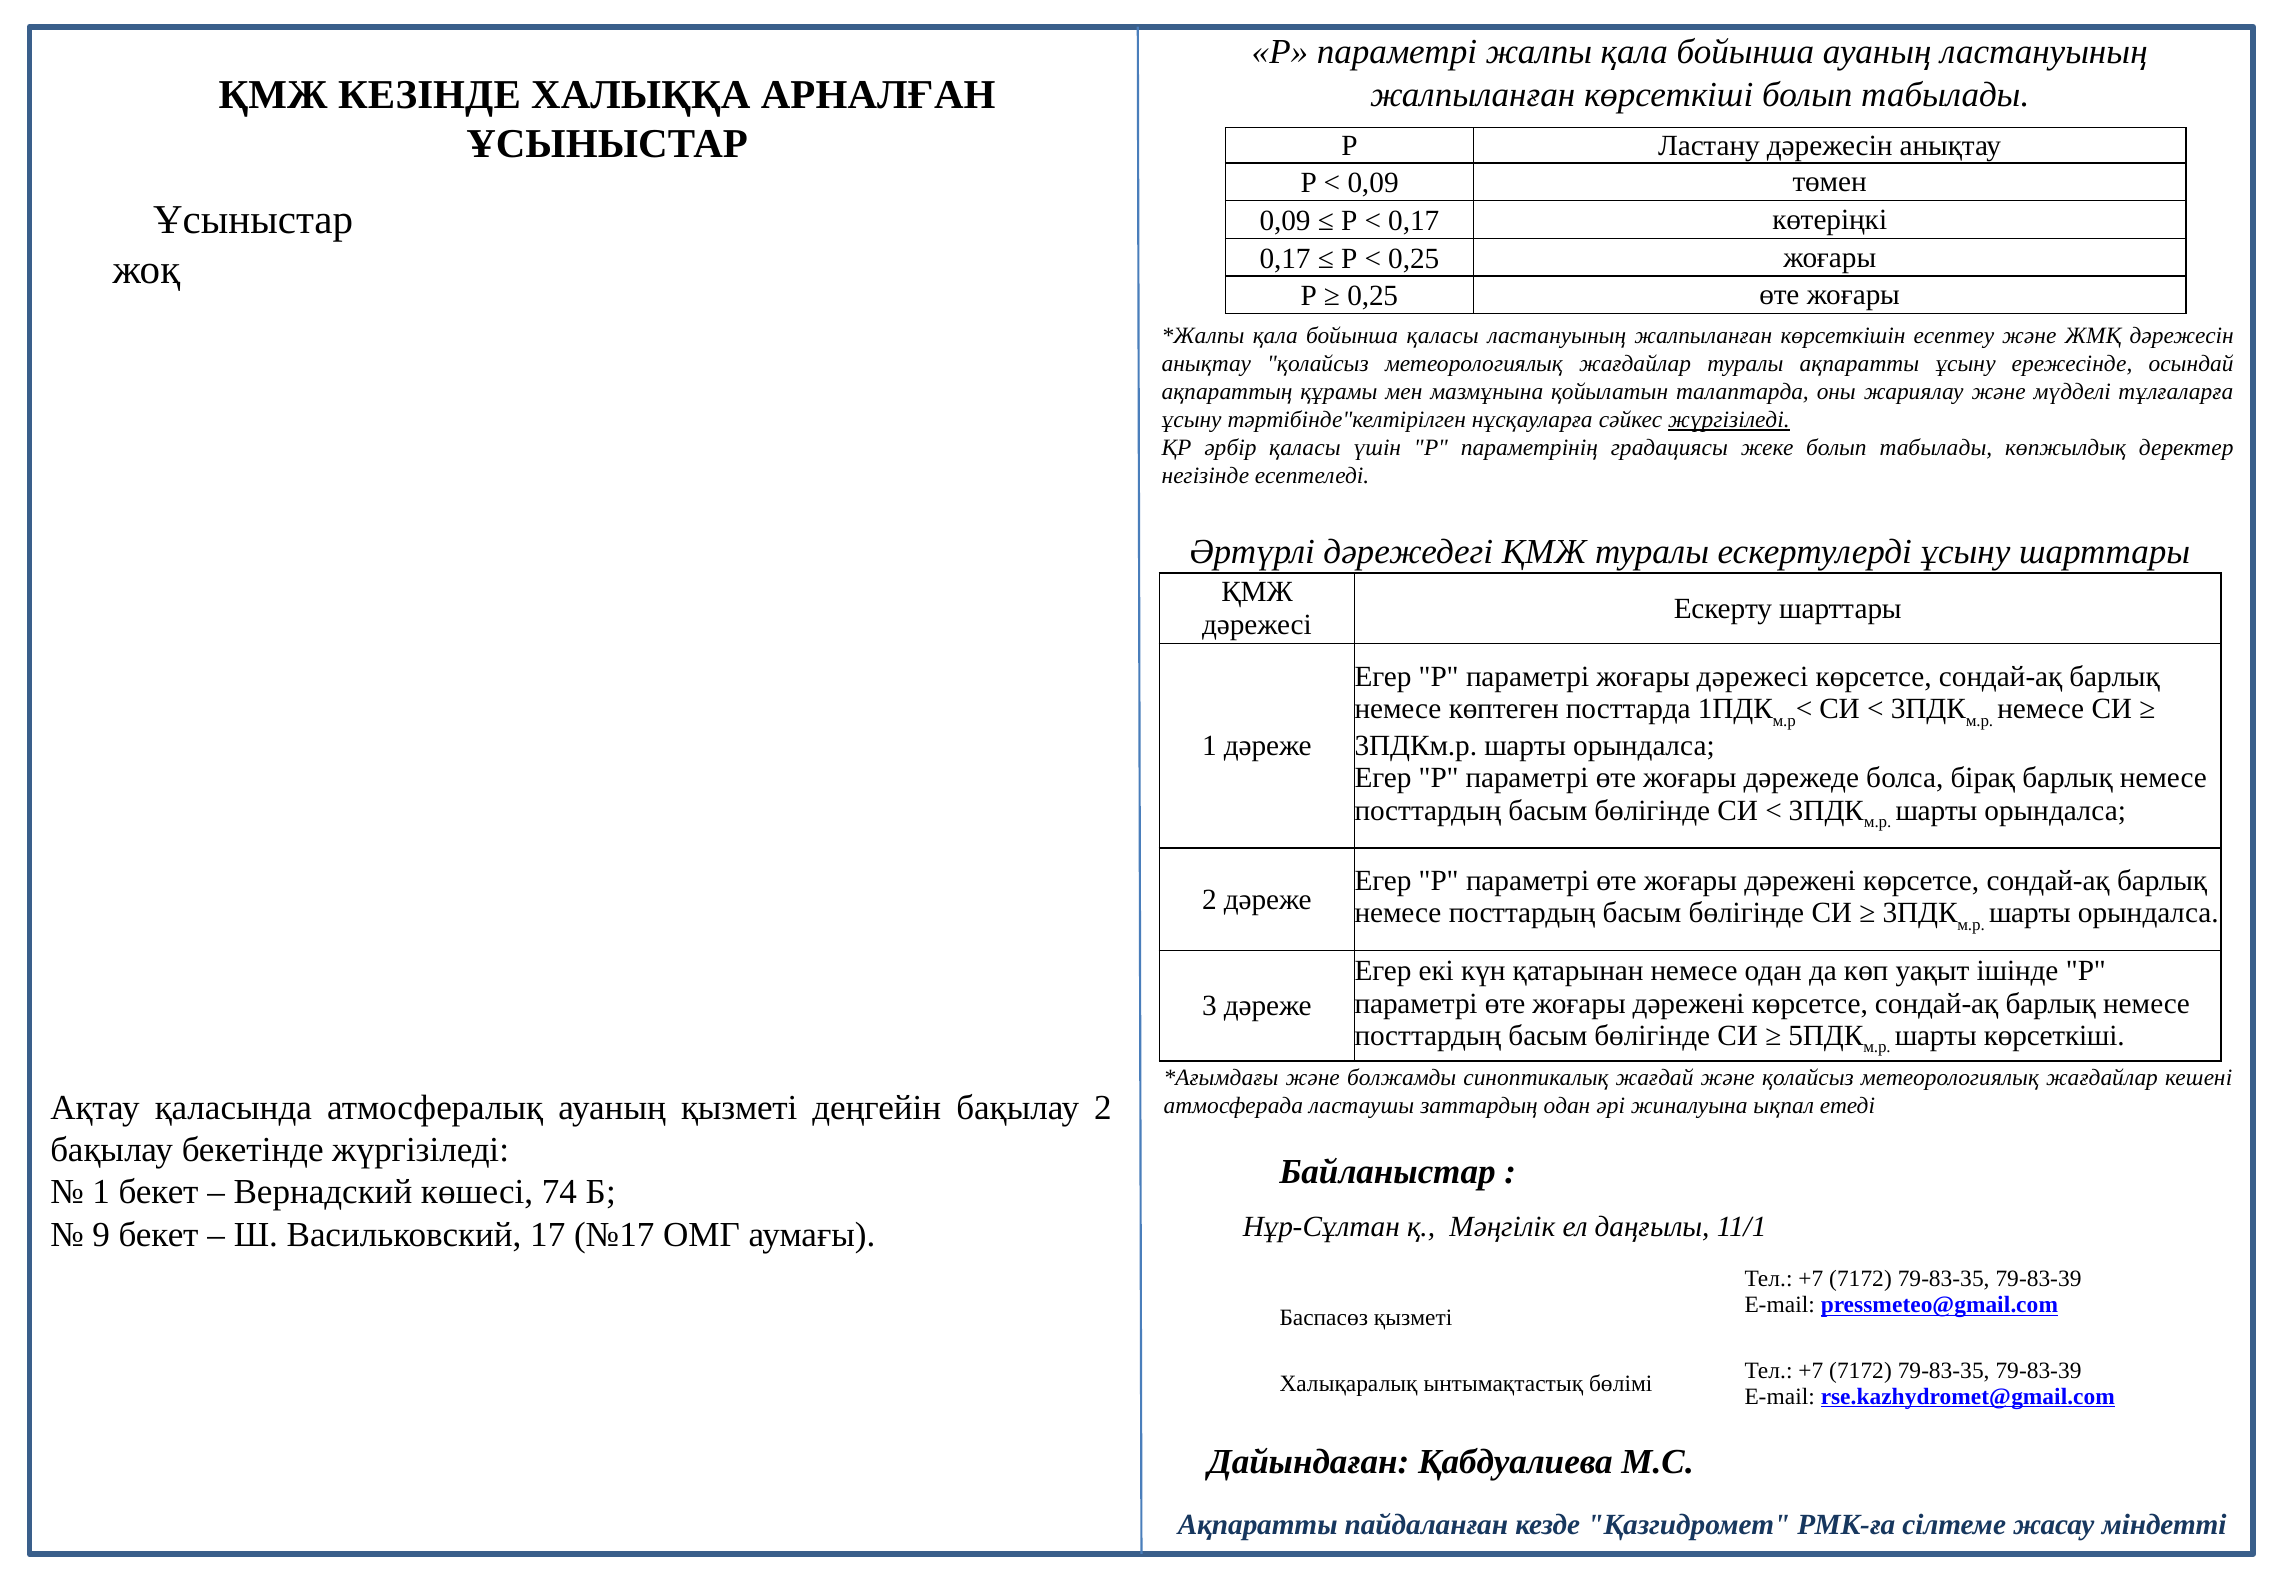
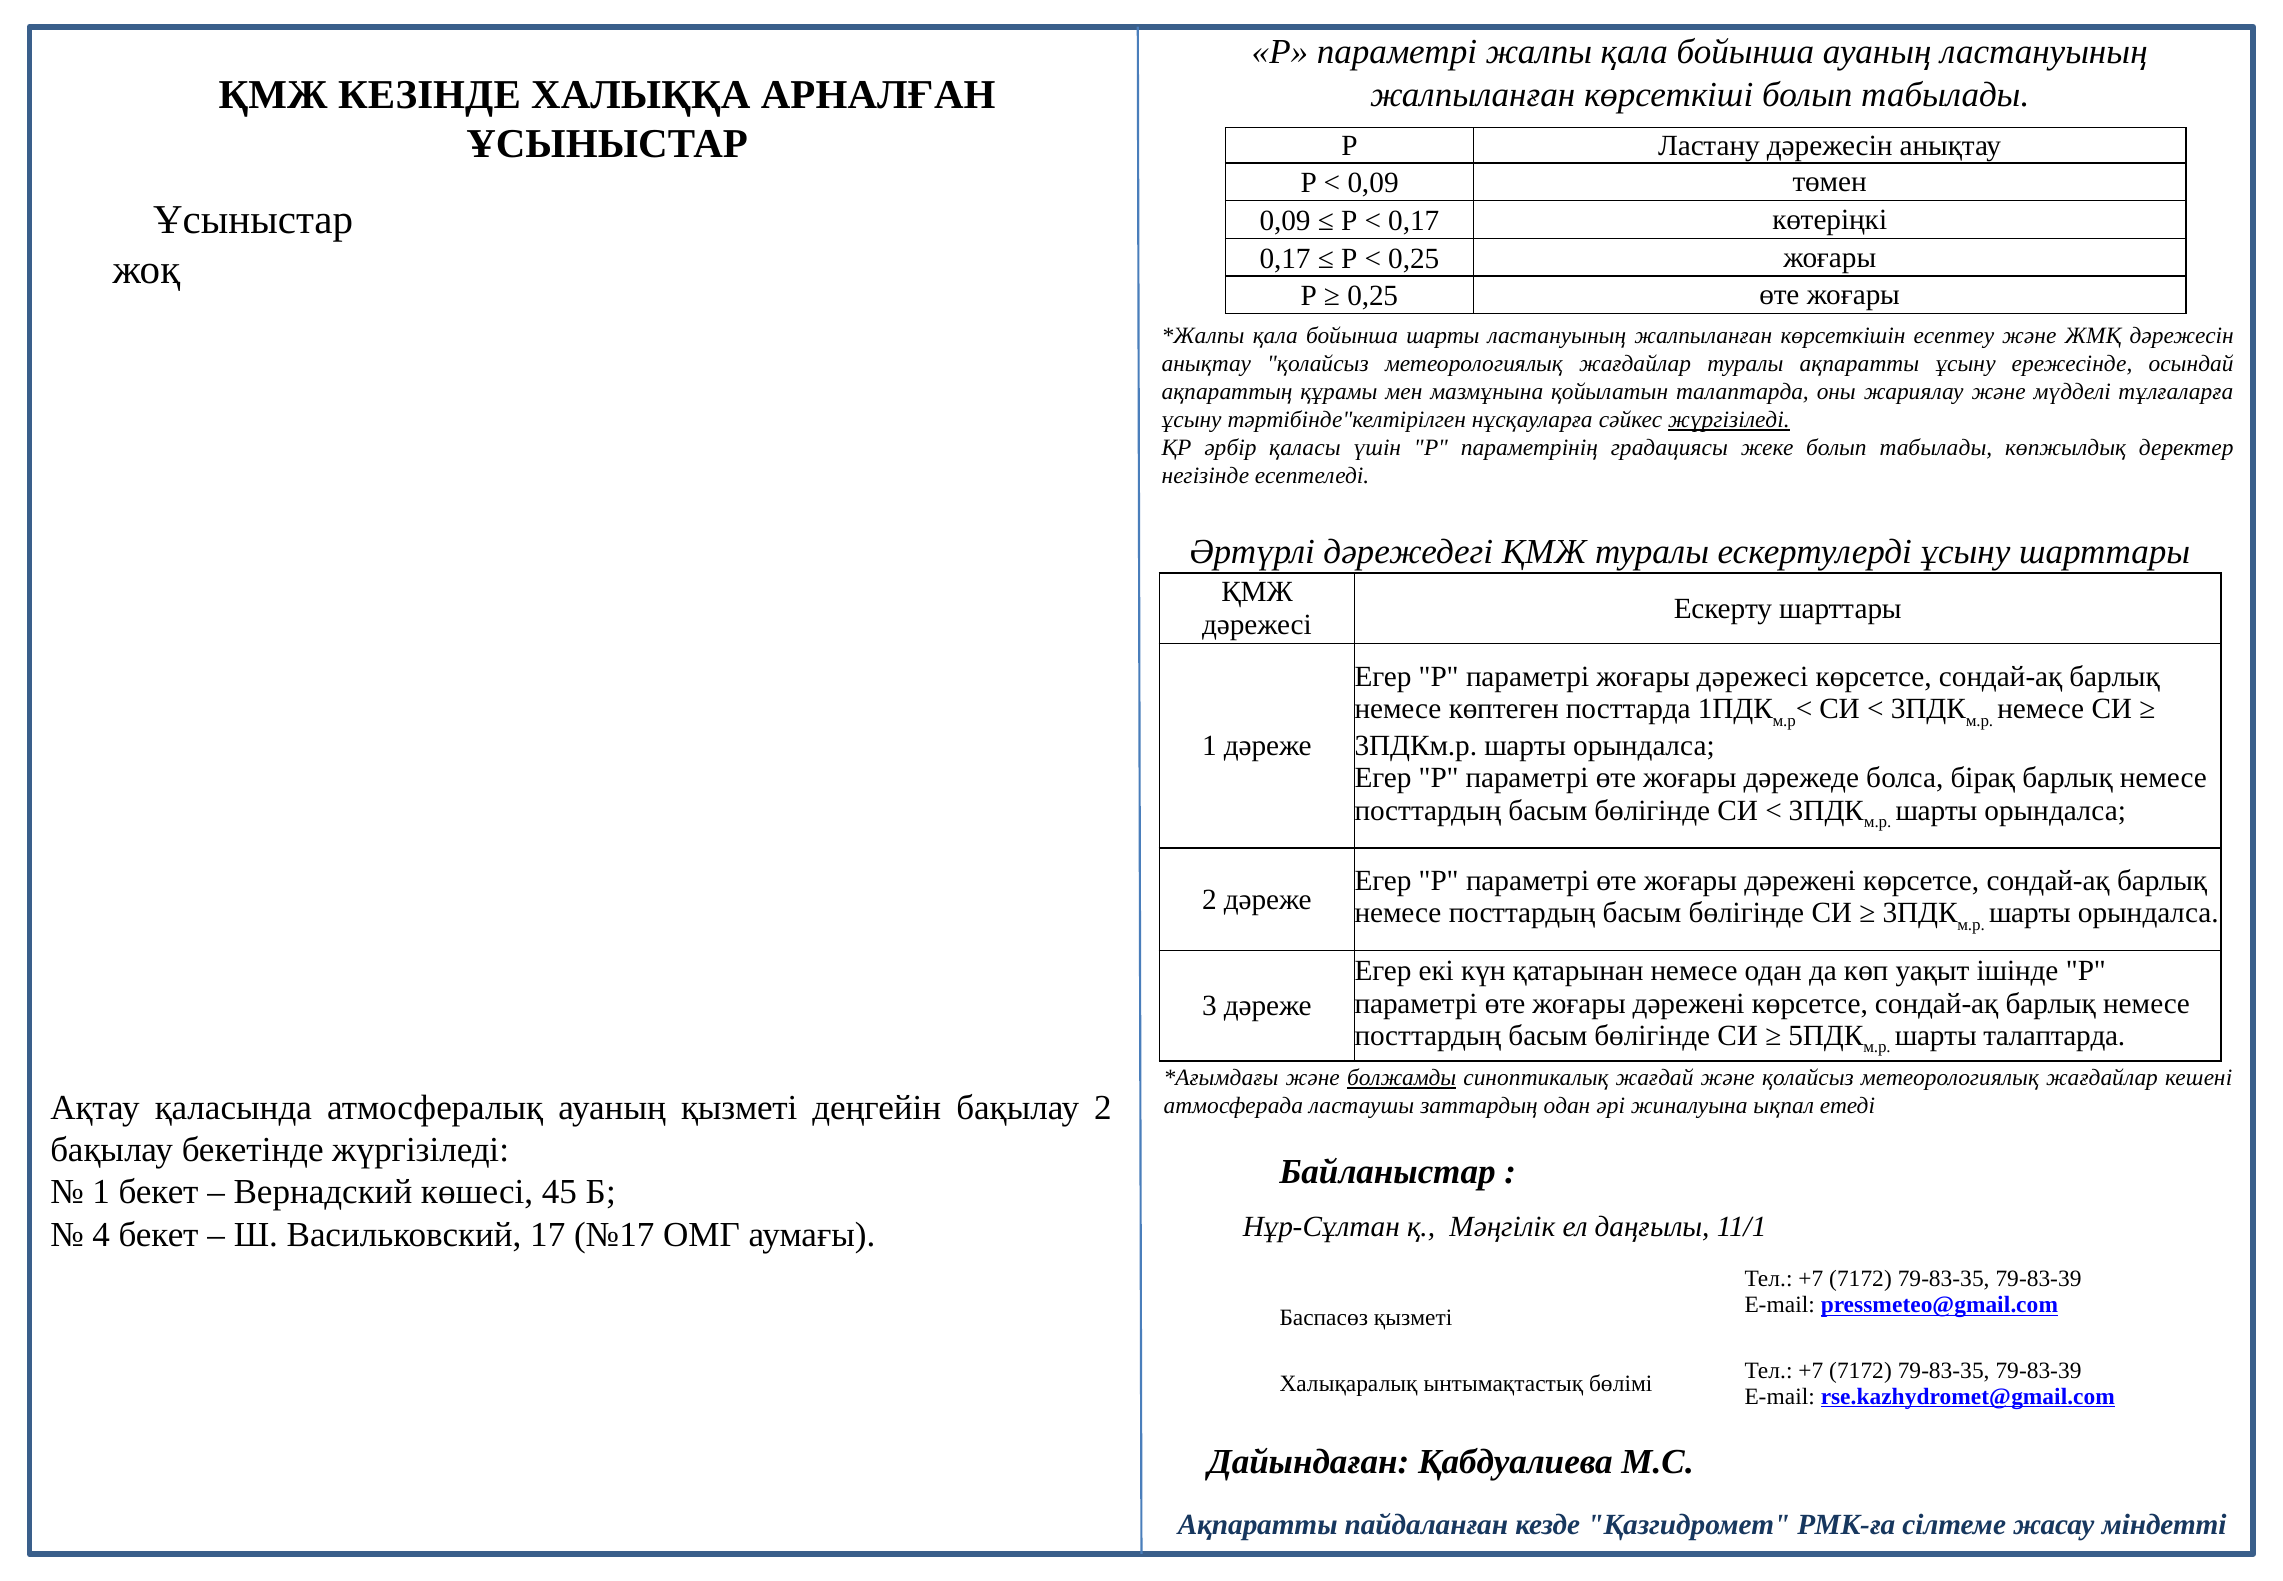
бойынша қаласы: қаласы -> шарты
шарты көрсеткіші: көрсеткіші -> талаптарда
болжамды underline: none -> present
74: 74 -> 45
9: 9 -> 4
